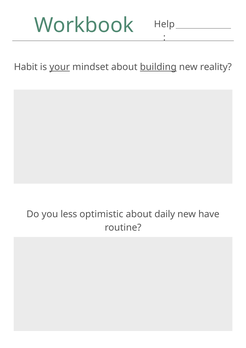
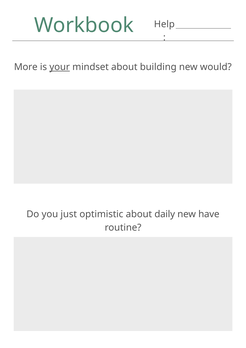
Habit: Habit -> More
building underline: present -> none
reality: reality -> would
less: less -> just
